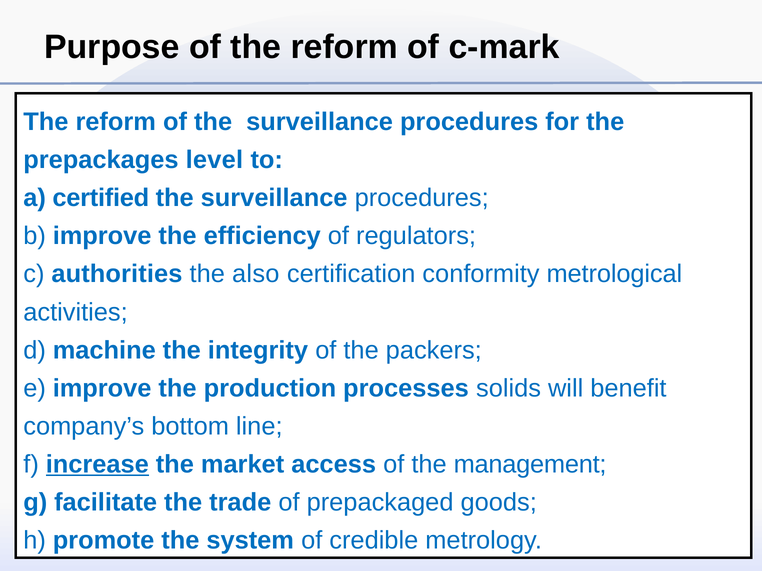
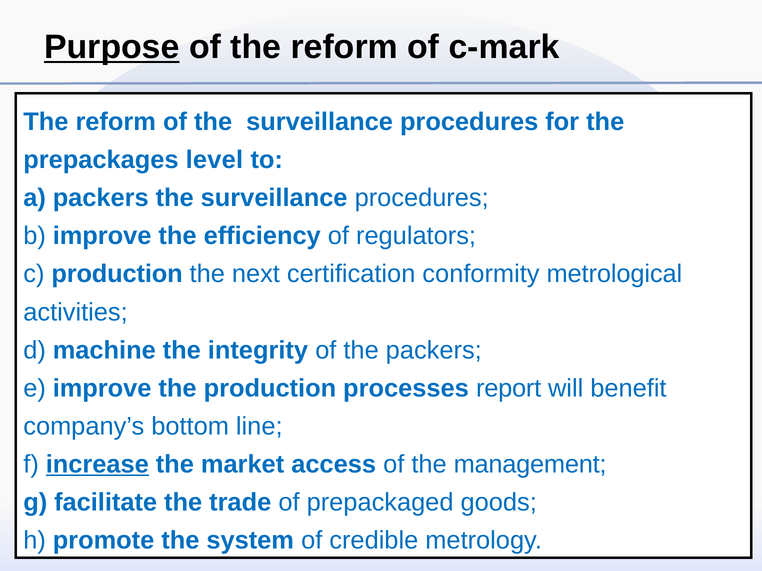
Purpose underline: none -> present
certified at (101, 198): certified -> packers
authorities at (117, 274): authorities -> production
also: also -> next
solids: solids -> report
